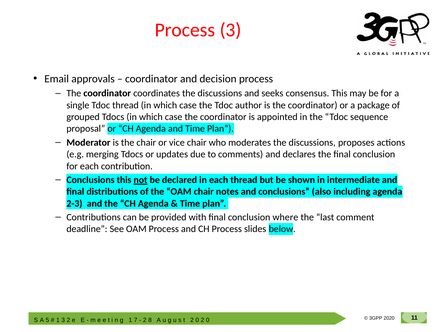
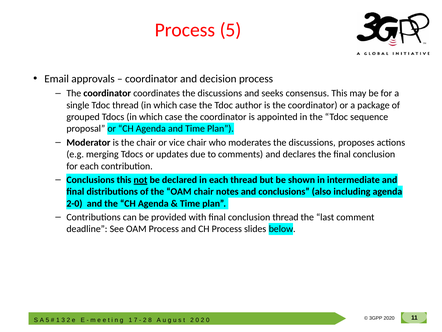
Process 3: 3 -> 5
2-3: 2-3 -> 2-0
conclusion where: where -> thread
